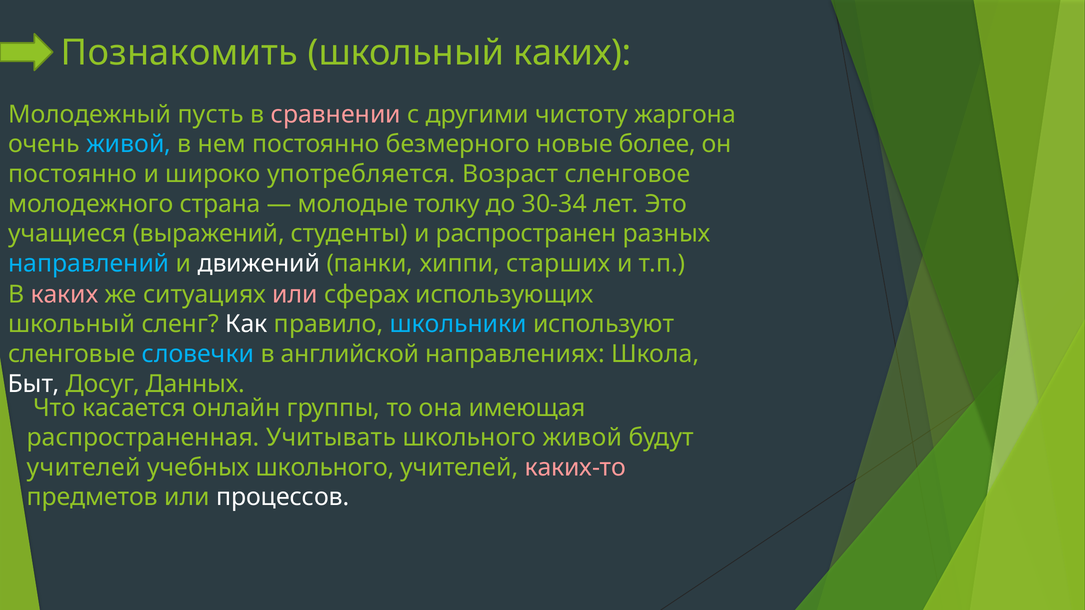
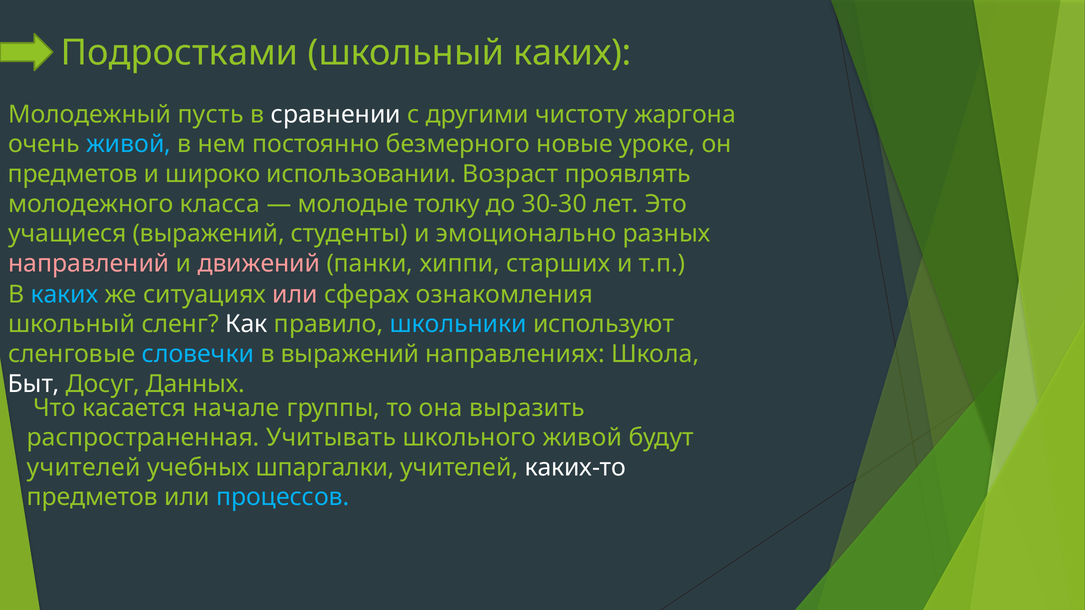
Познакомить: Познакомить -> Подростками
сравнении colour: pink -> white
более: более -> уроке
постоянно at (73, 174): постоянно -> предметов
употребляется: употребляется -> использовании
сленговое: сленговое -> проявлять
страна: страна -> класса
30-34: 30-34 -> 30-30
распространен: распространен -> эмоционально
направлений colour: light blue -> pink
движений colour: white -> pink
каких at (64, 295) colour: pink -> light blue
использующих: использующих -> ознакомления
в английской: английской -> выражений
онлайн: онлайн -> начале
имеющая: имеющая -> выразить
учебных школьного: школьного -> шпаргалки
каких-то colour: pink -> white
процессов colour: white -> light blue
